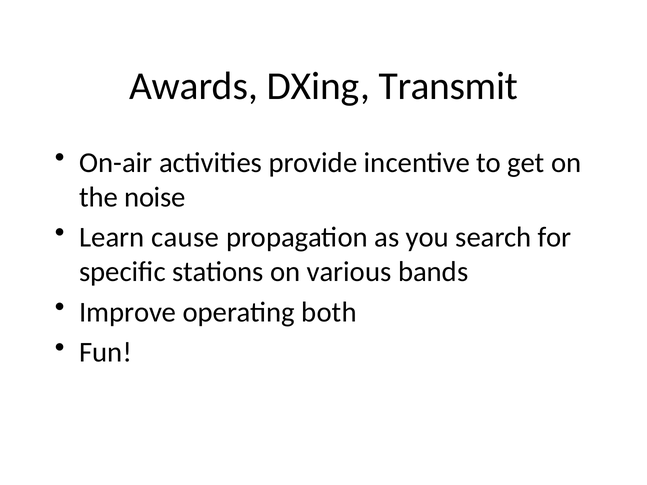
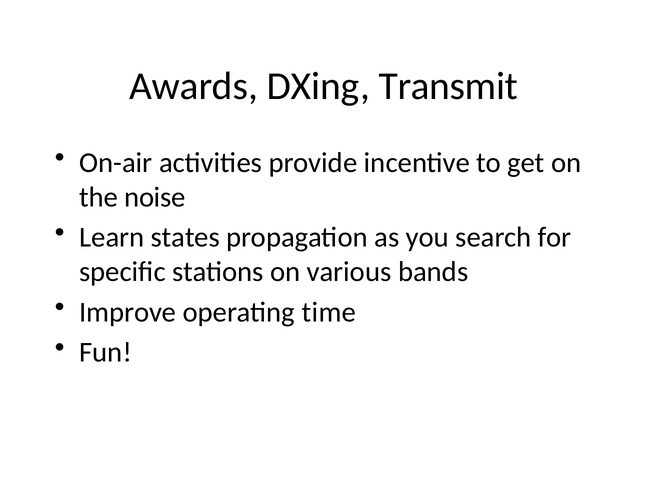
cause: cause -> states
both: both -> time
